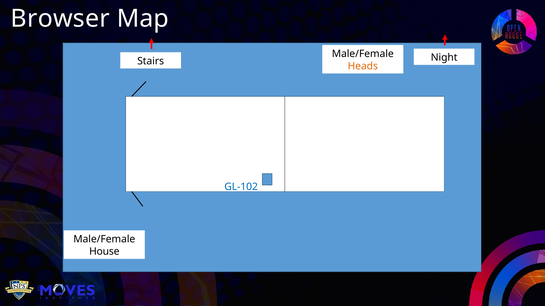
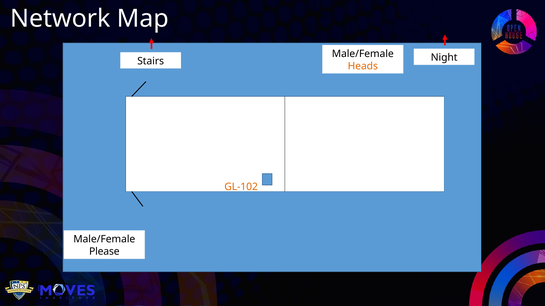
Browser: Browser -> Network
GL-102 colour: blue -> orange
House: House -> Please
